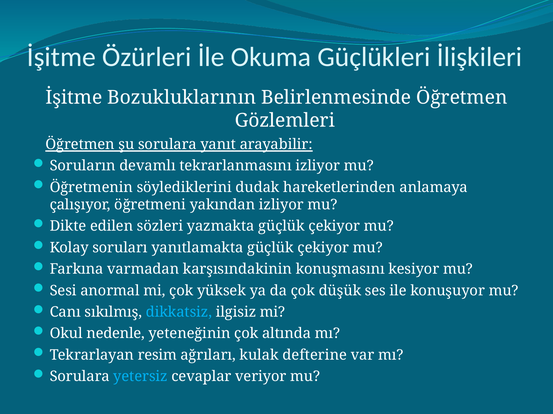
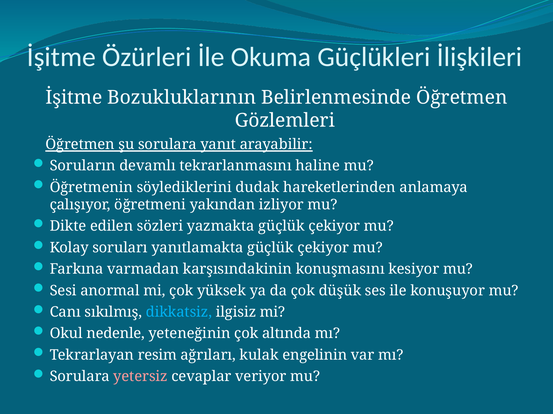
tekrarlanmasını izliyor: izliyor -> haline
defterine: defterine -> engelinin
yetersiz colour: light blue -> pink
